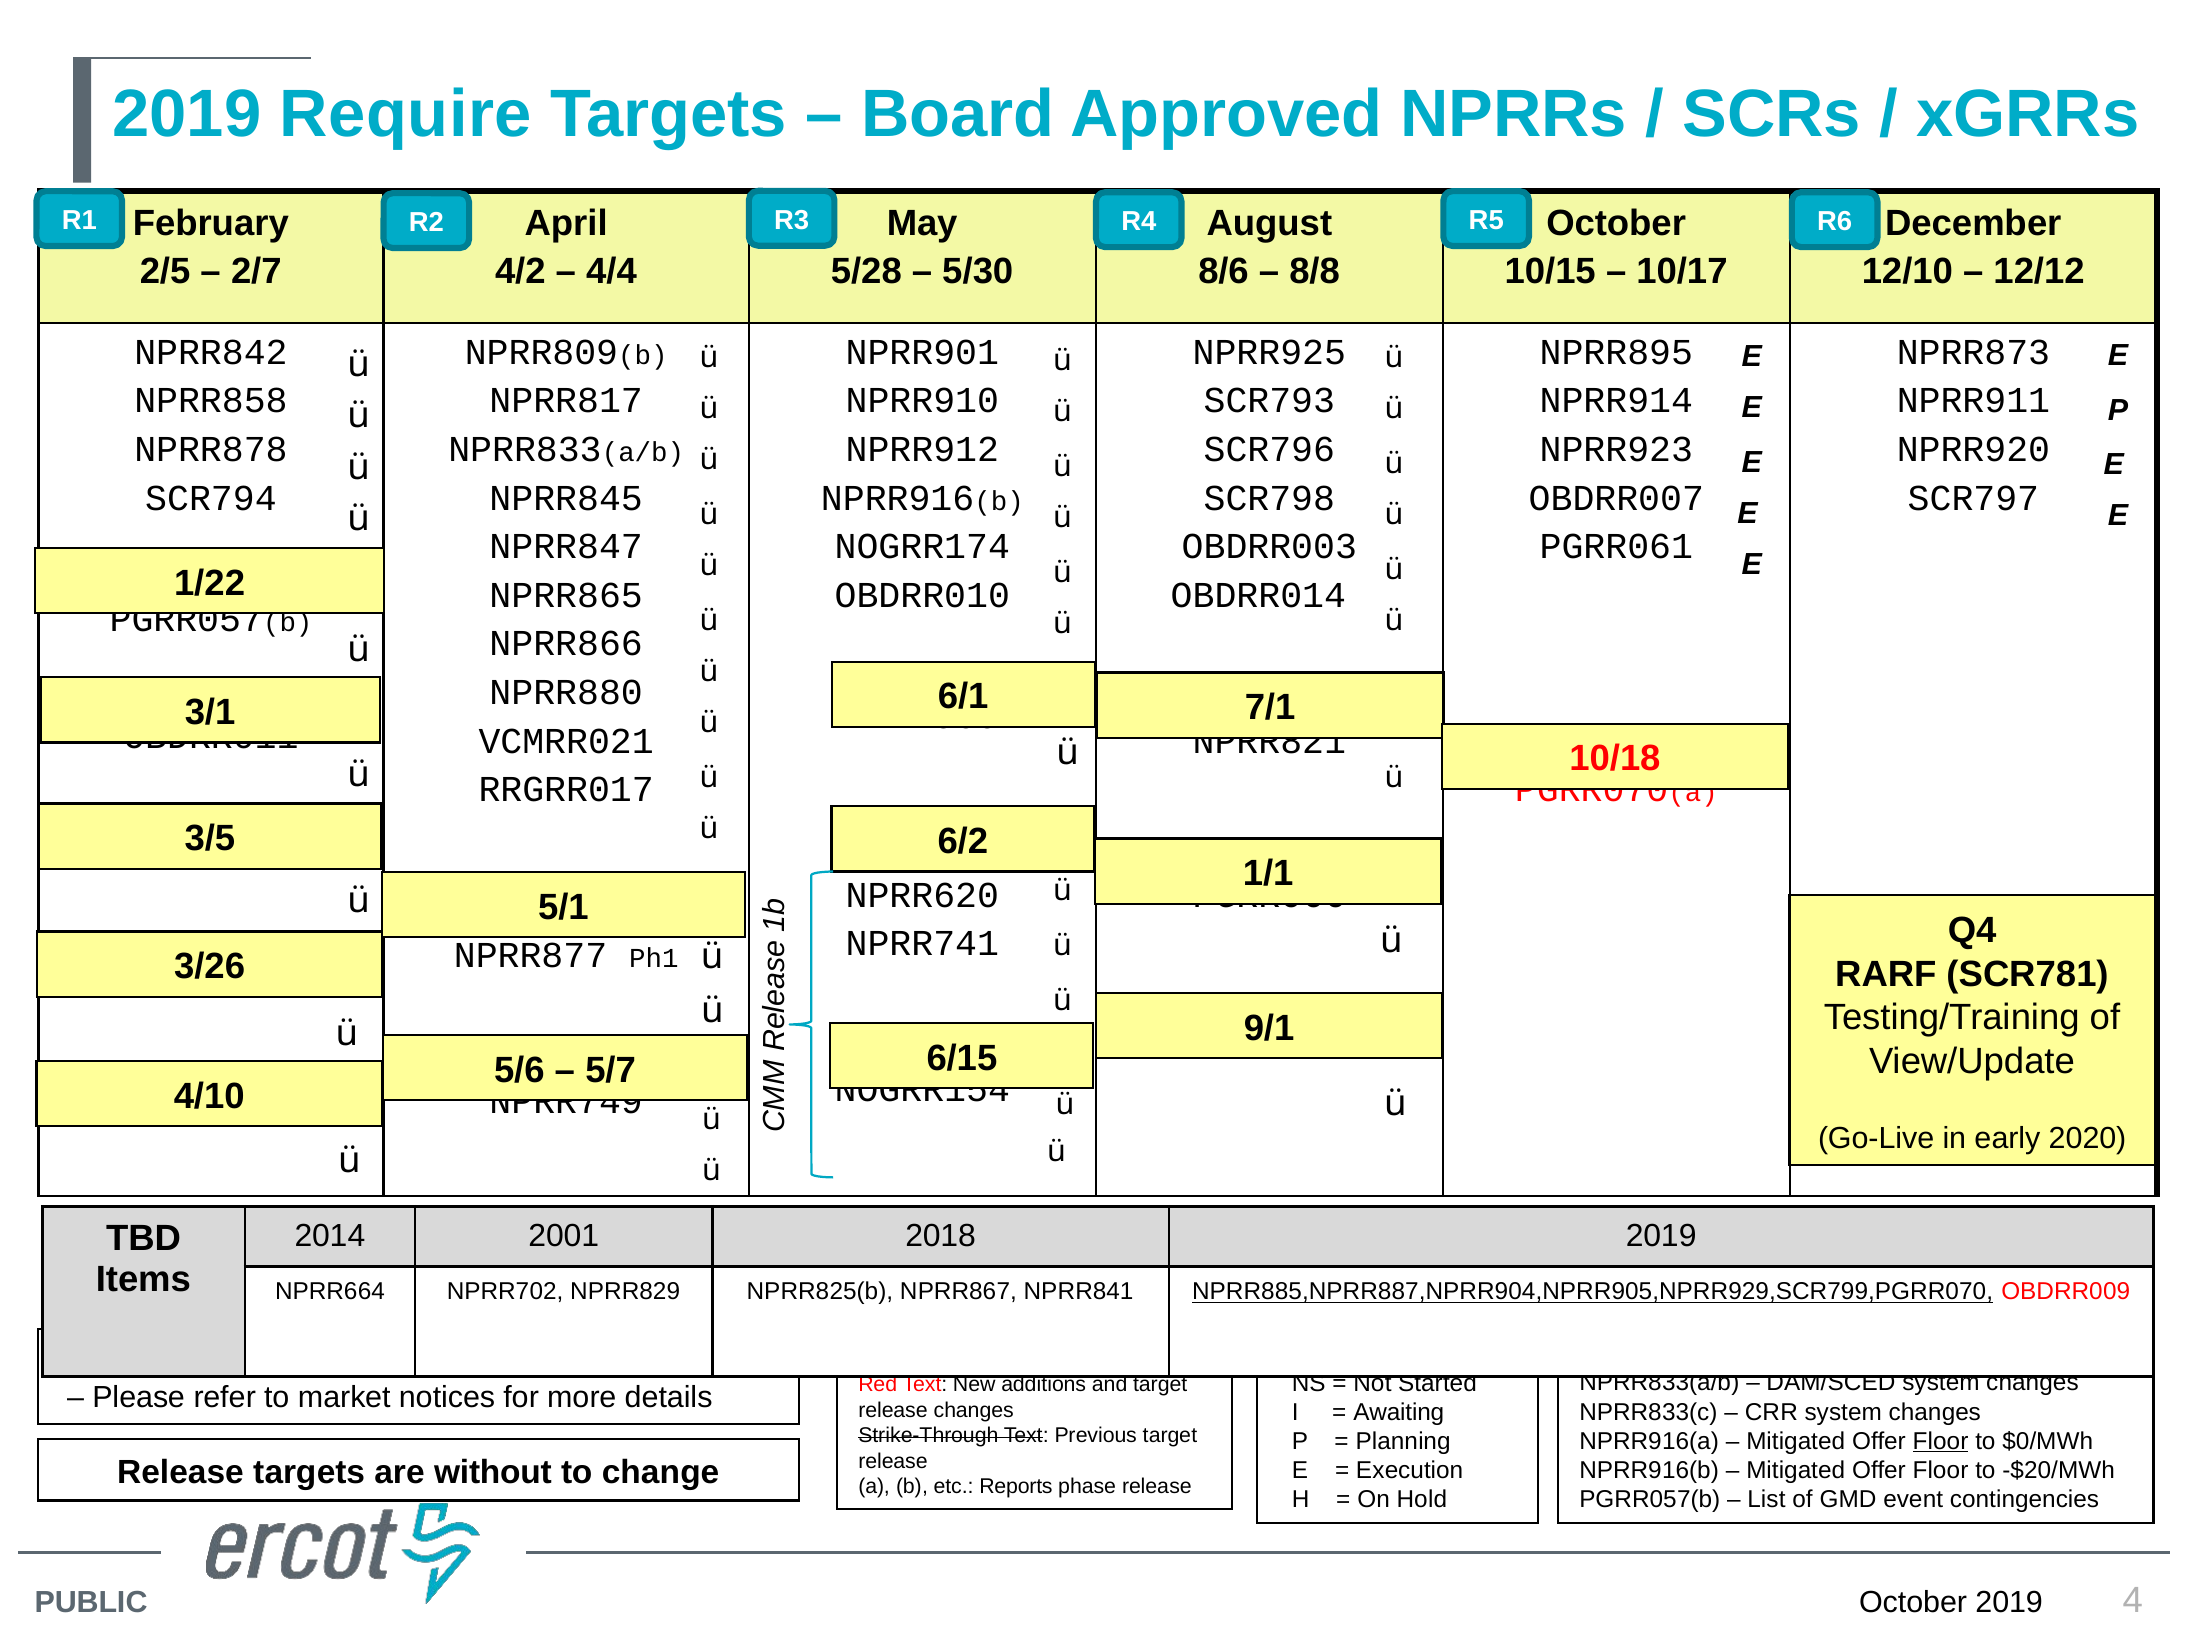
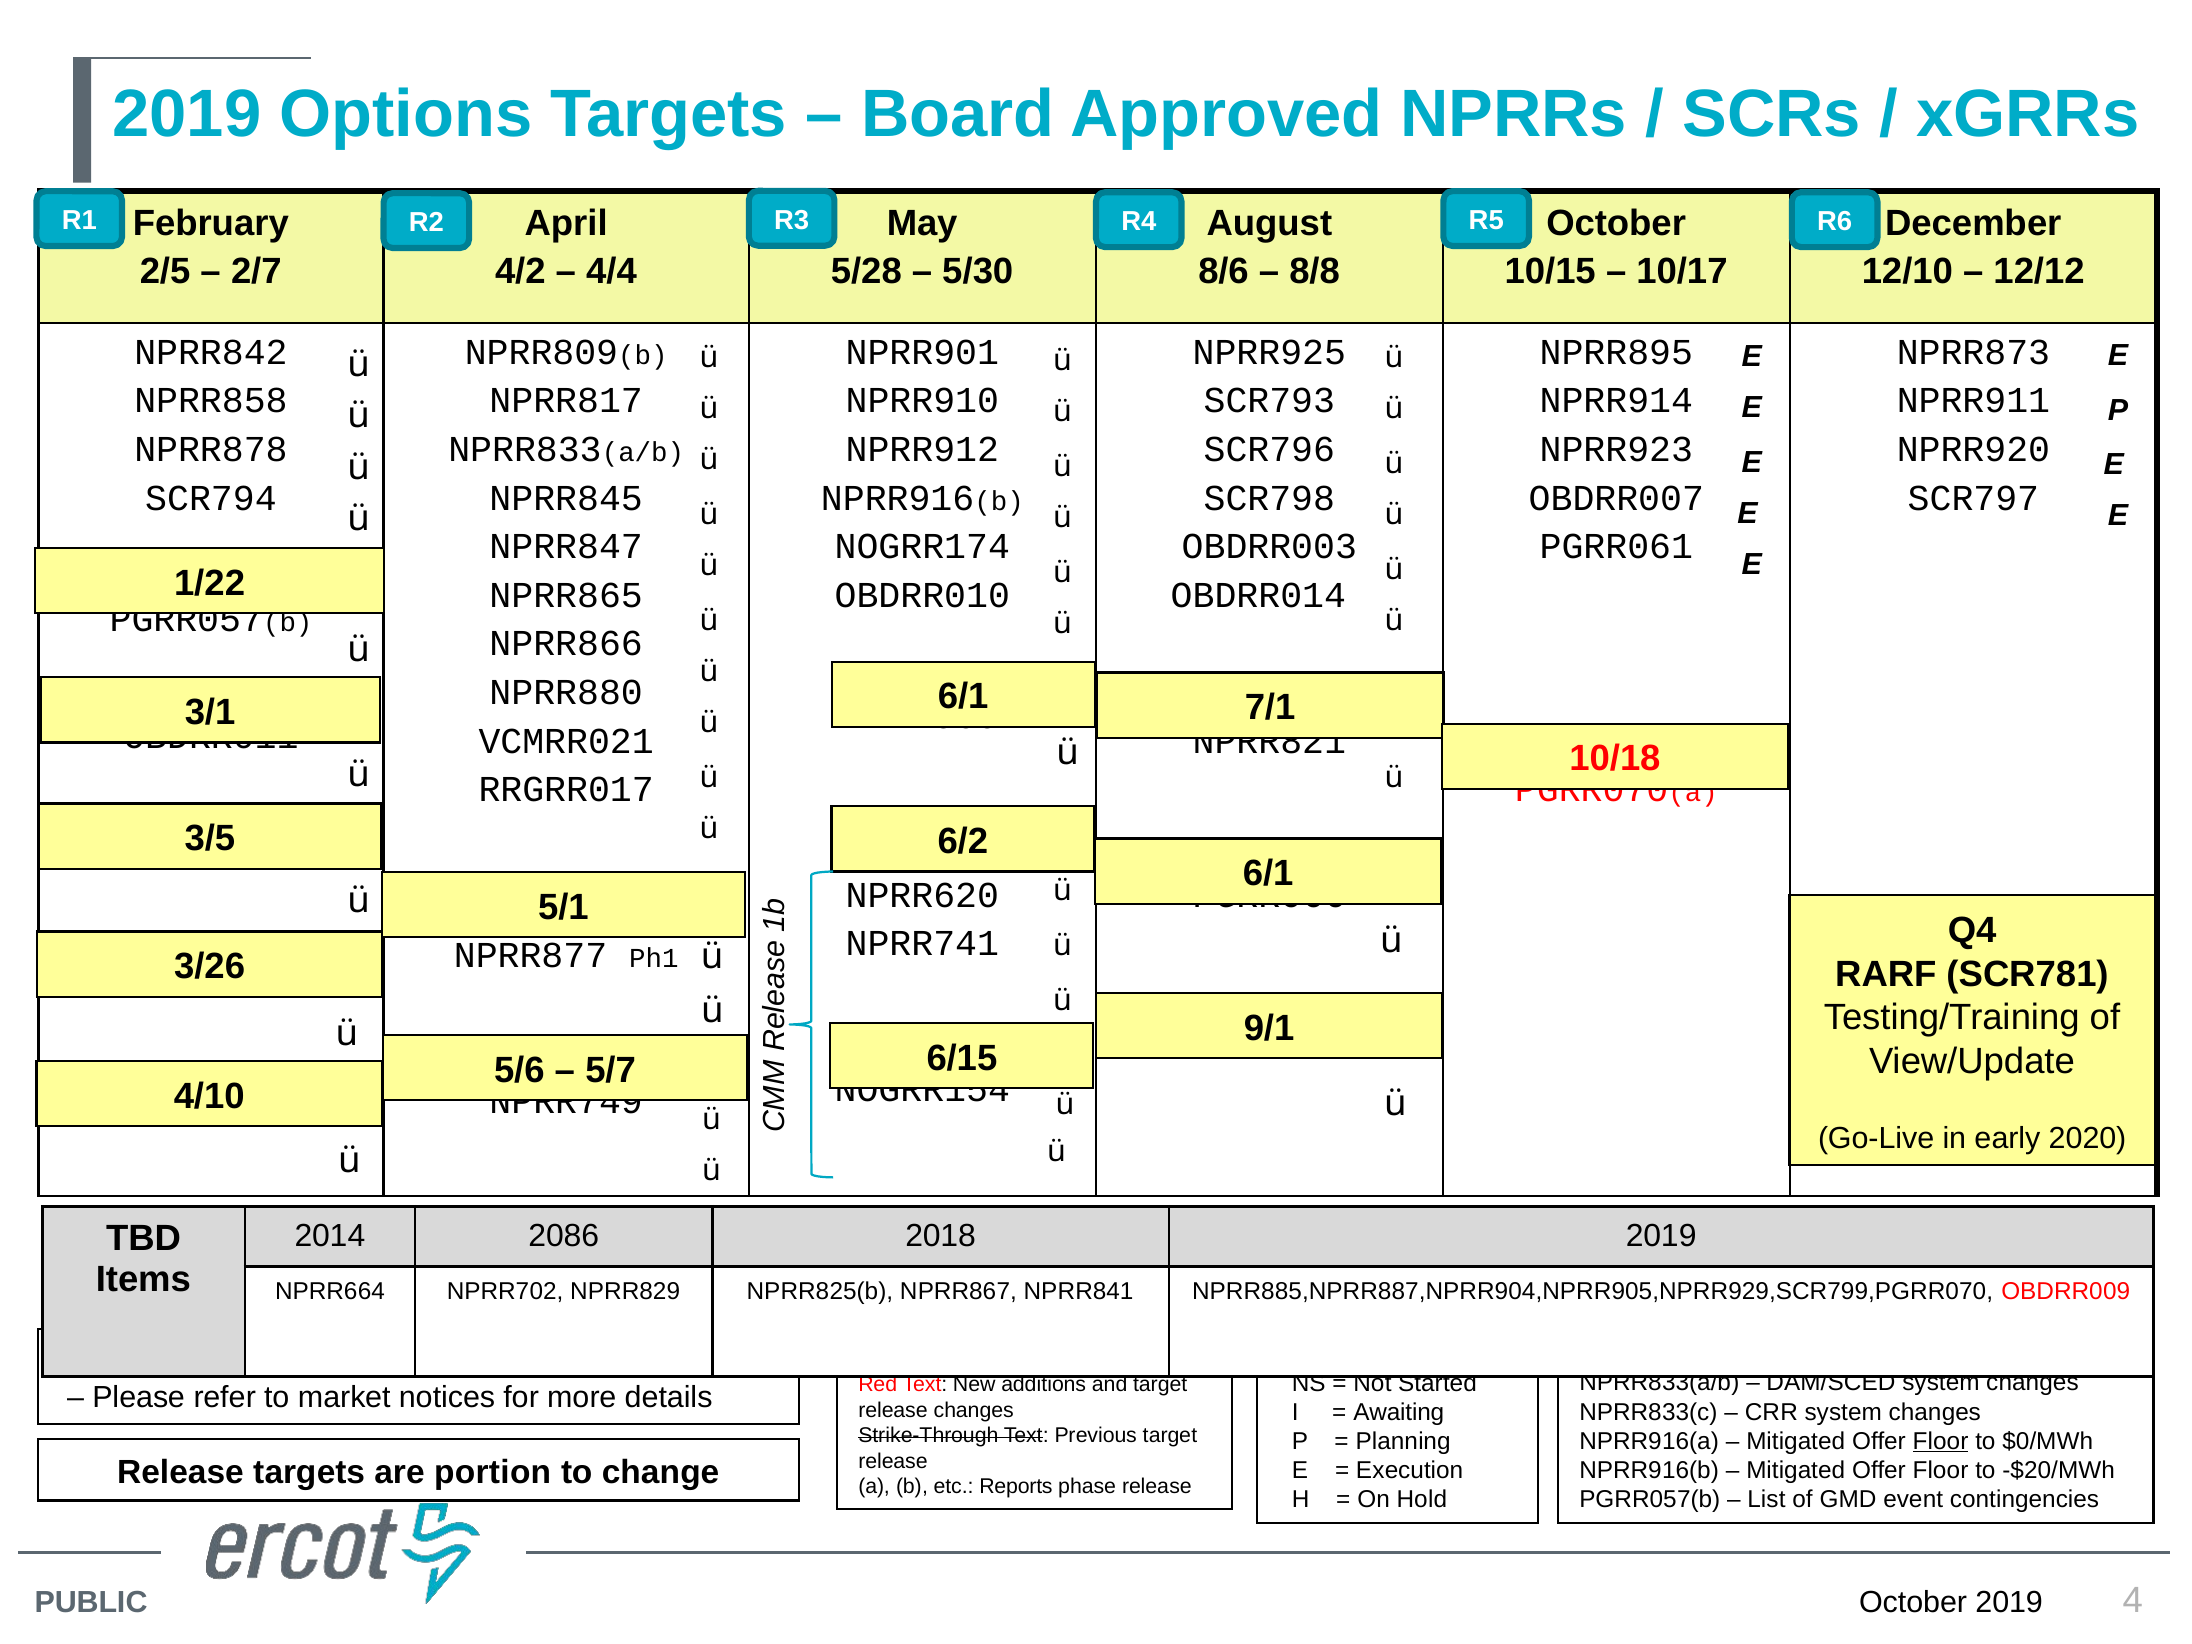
Require: Require -> Options
1/1 at (1268, 874): 1/1 -> 6/1
2001: 2001 -> 2086
NPRR885,NPRR887,NPRR904,NPRR905,NPRR929,SCR799,PGRR070 underline: present -> none
without: without -> portion
